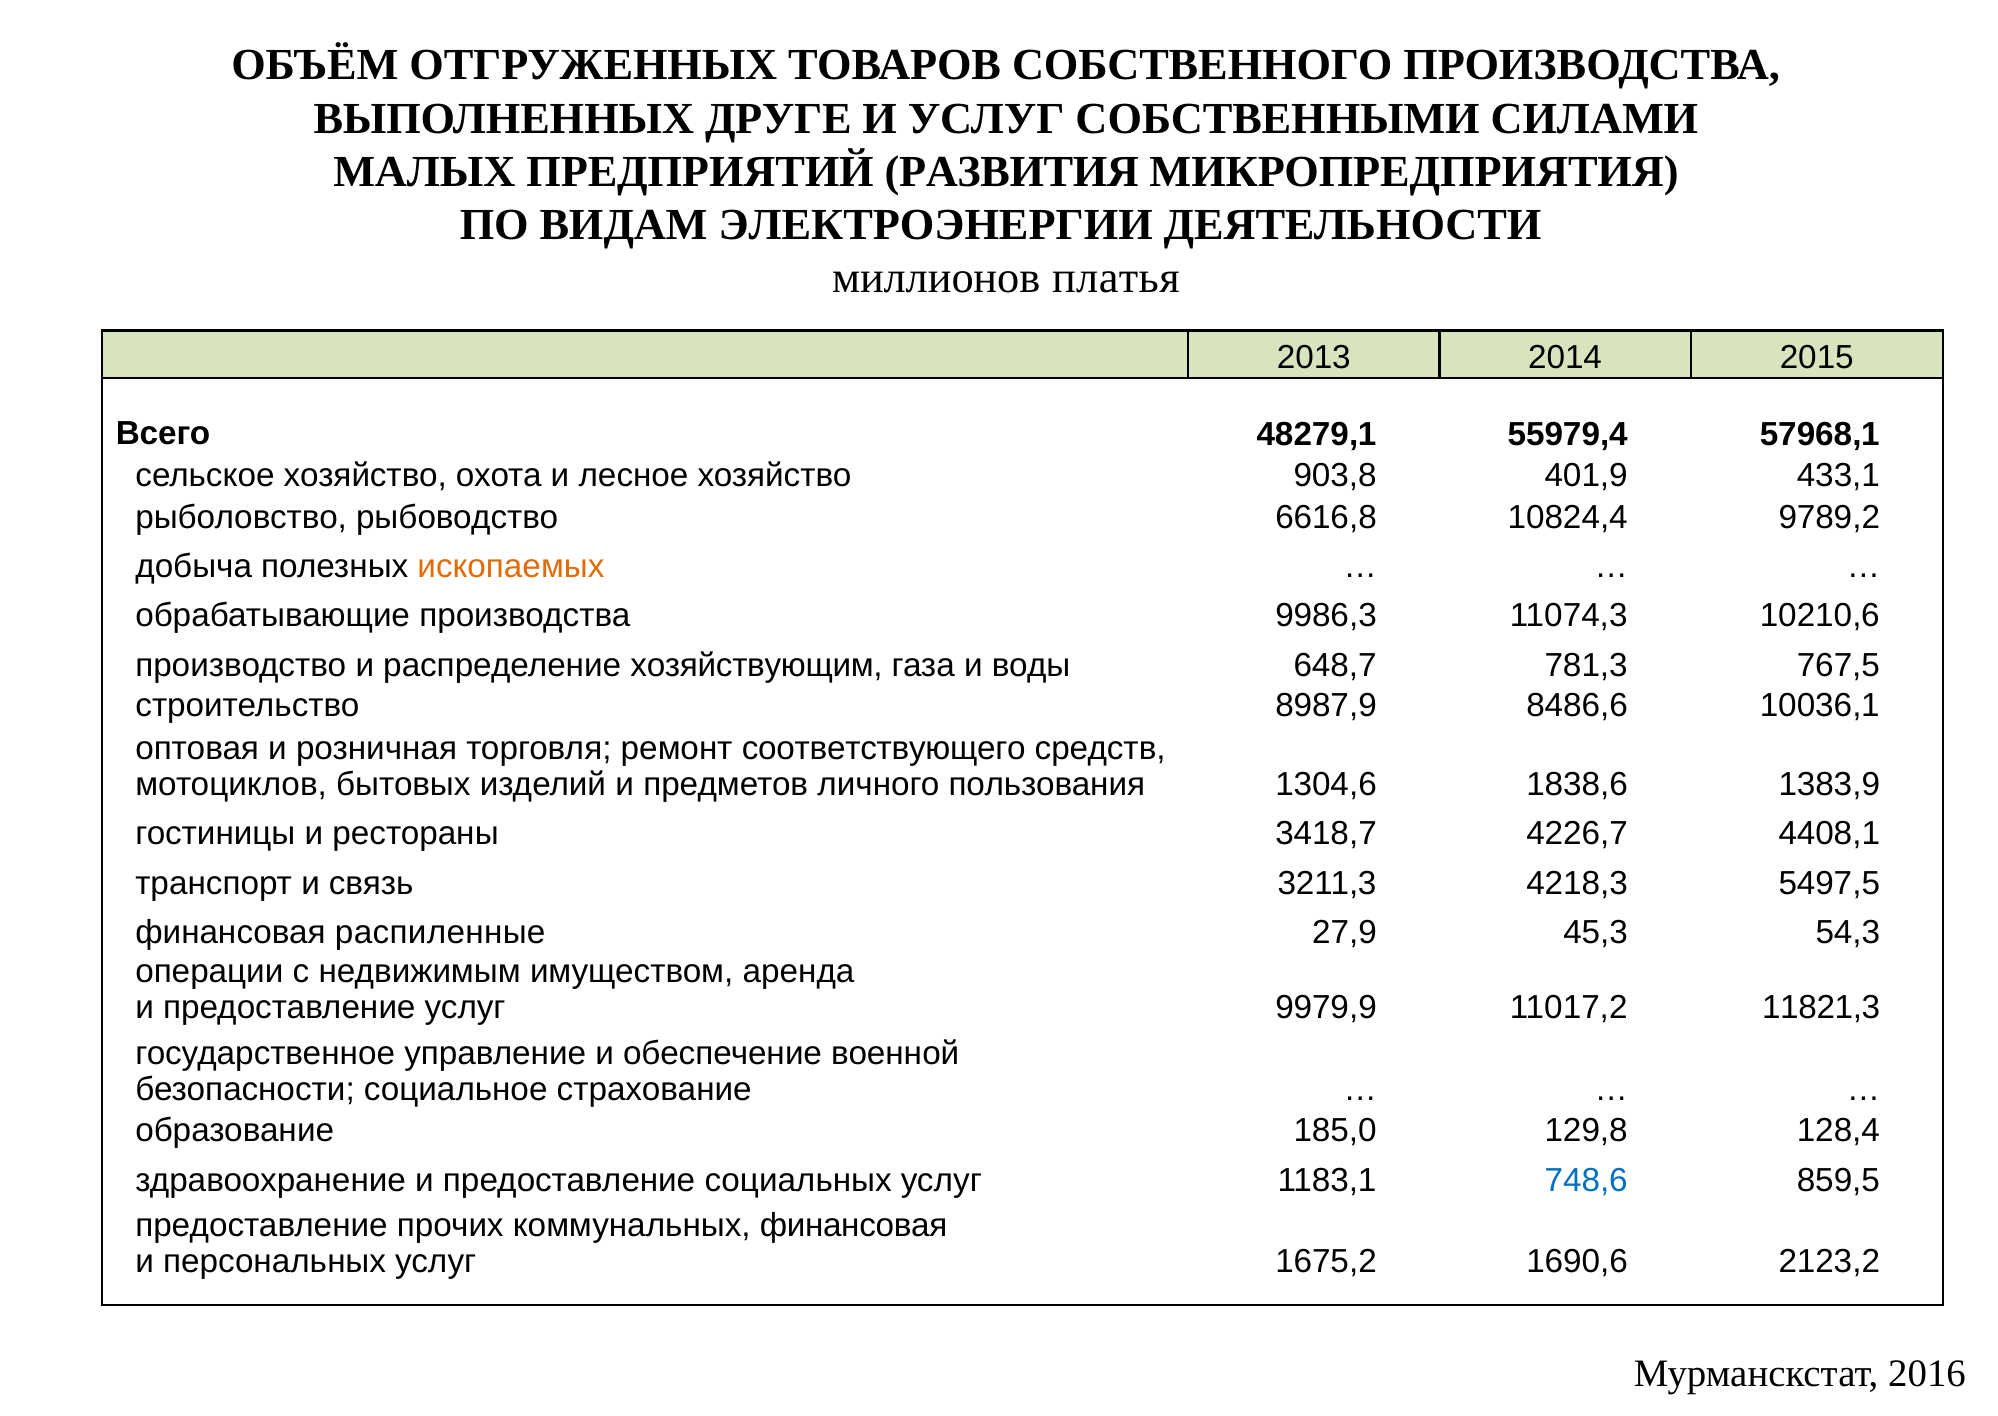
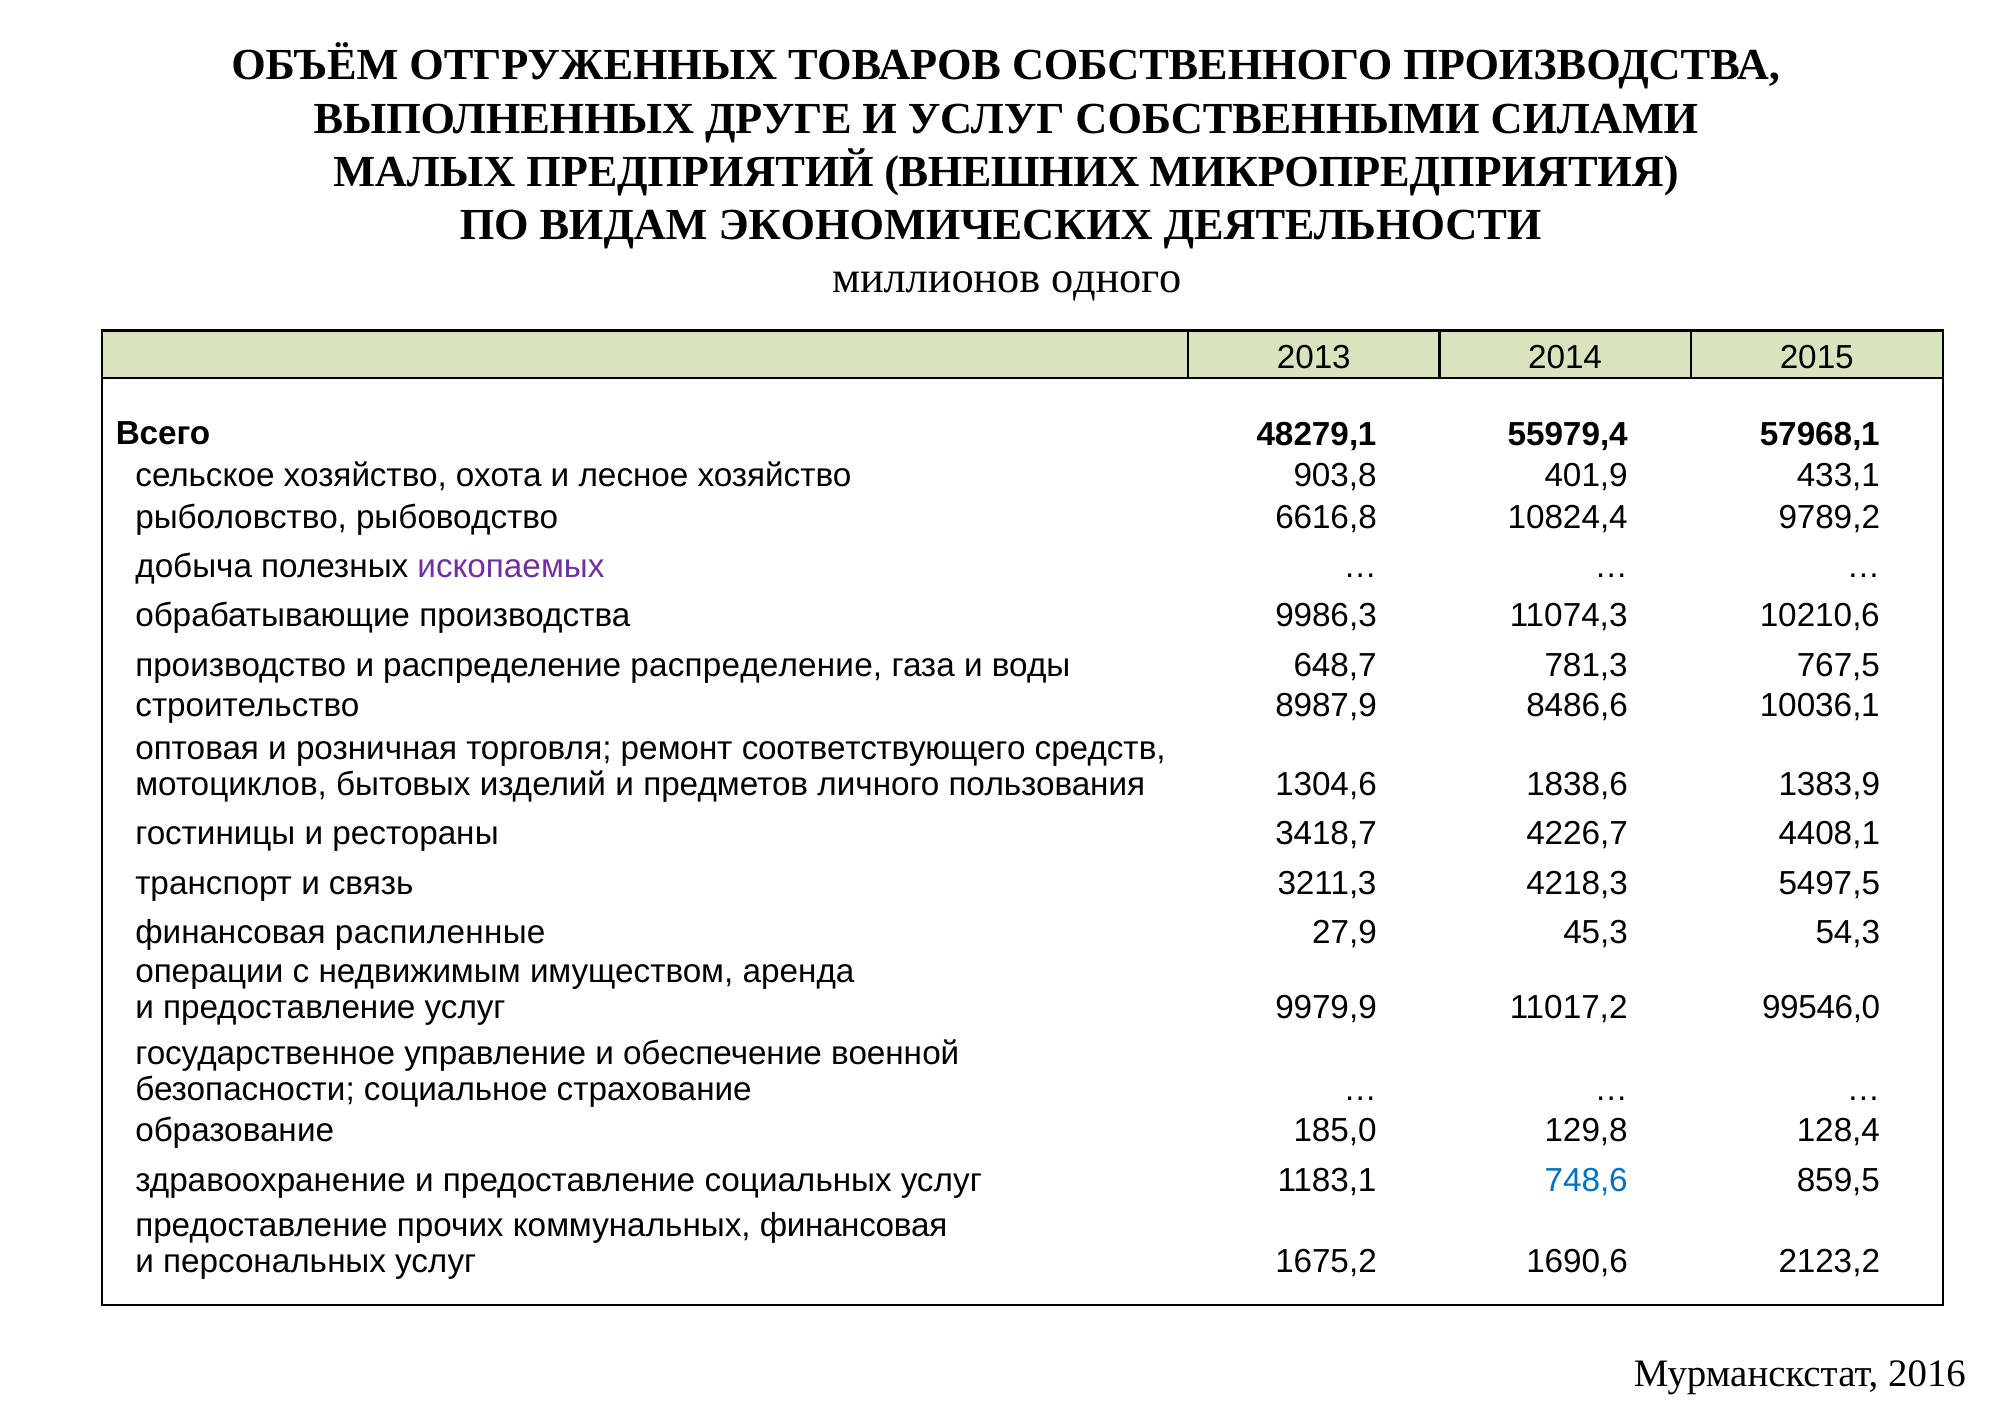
РАЗВИТИЯ: РАЗВИТИЯ -> ВНЕШНИХ
ЭЛЕКТРОЭНЕРГИИ: ЭЛЕКТРОЭНЕРГИИ -> ЭКОНОМИЧЕСКИХ
платья: платья -> одного
ископаемых colour: orange -> purple
распределение хозяйствующим: хозяйствующим -> распределение
11821,3: 11821,3 -> 99546,0
